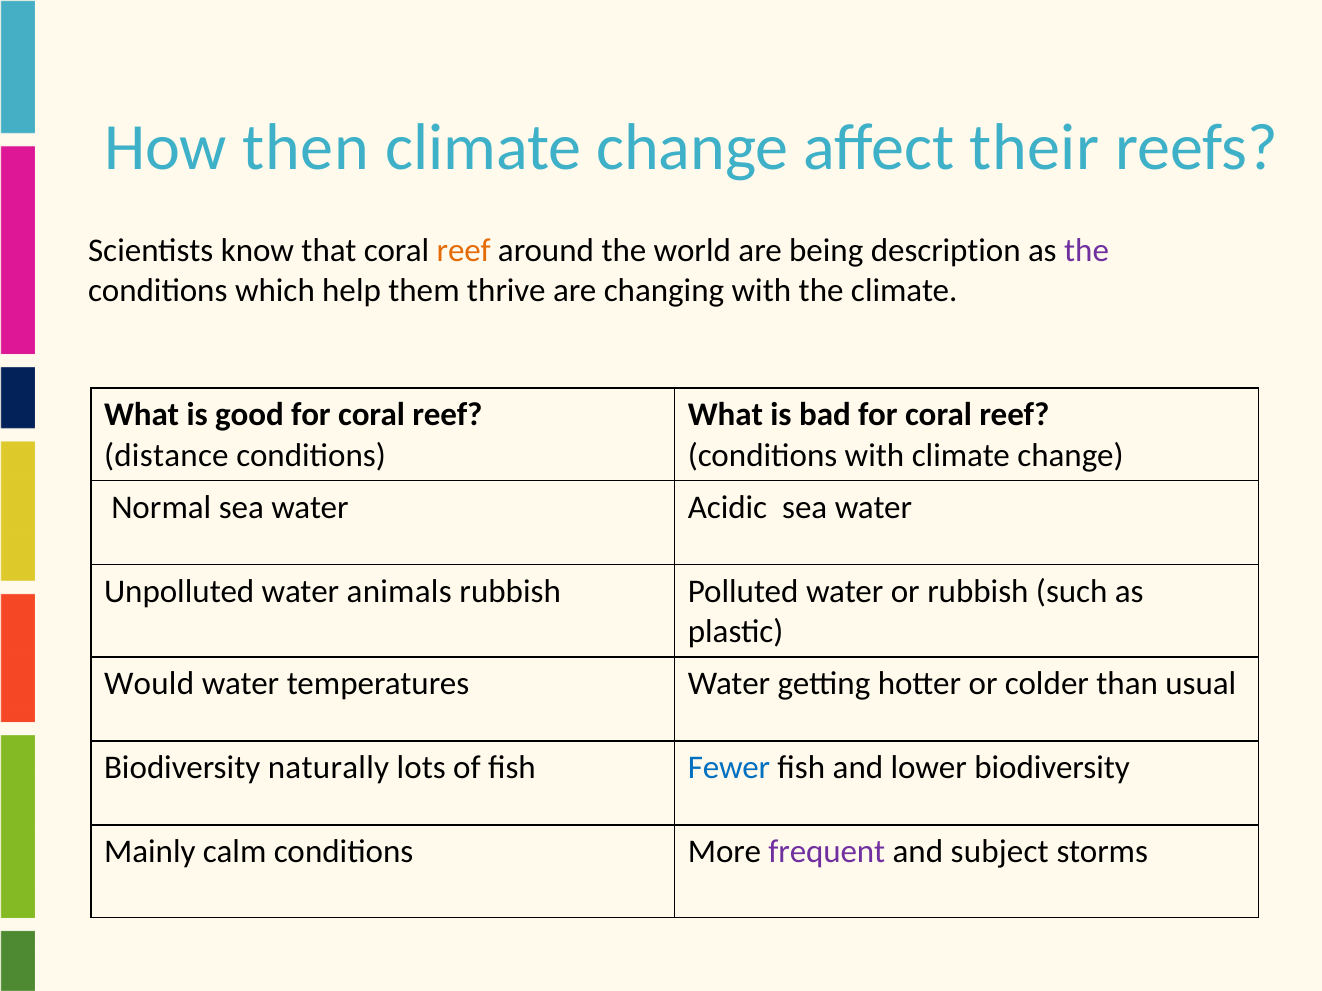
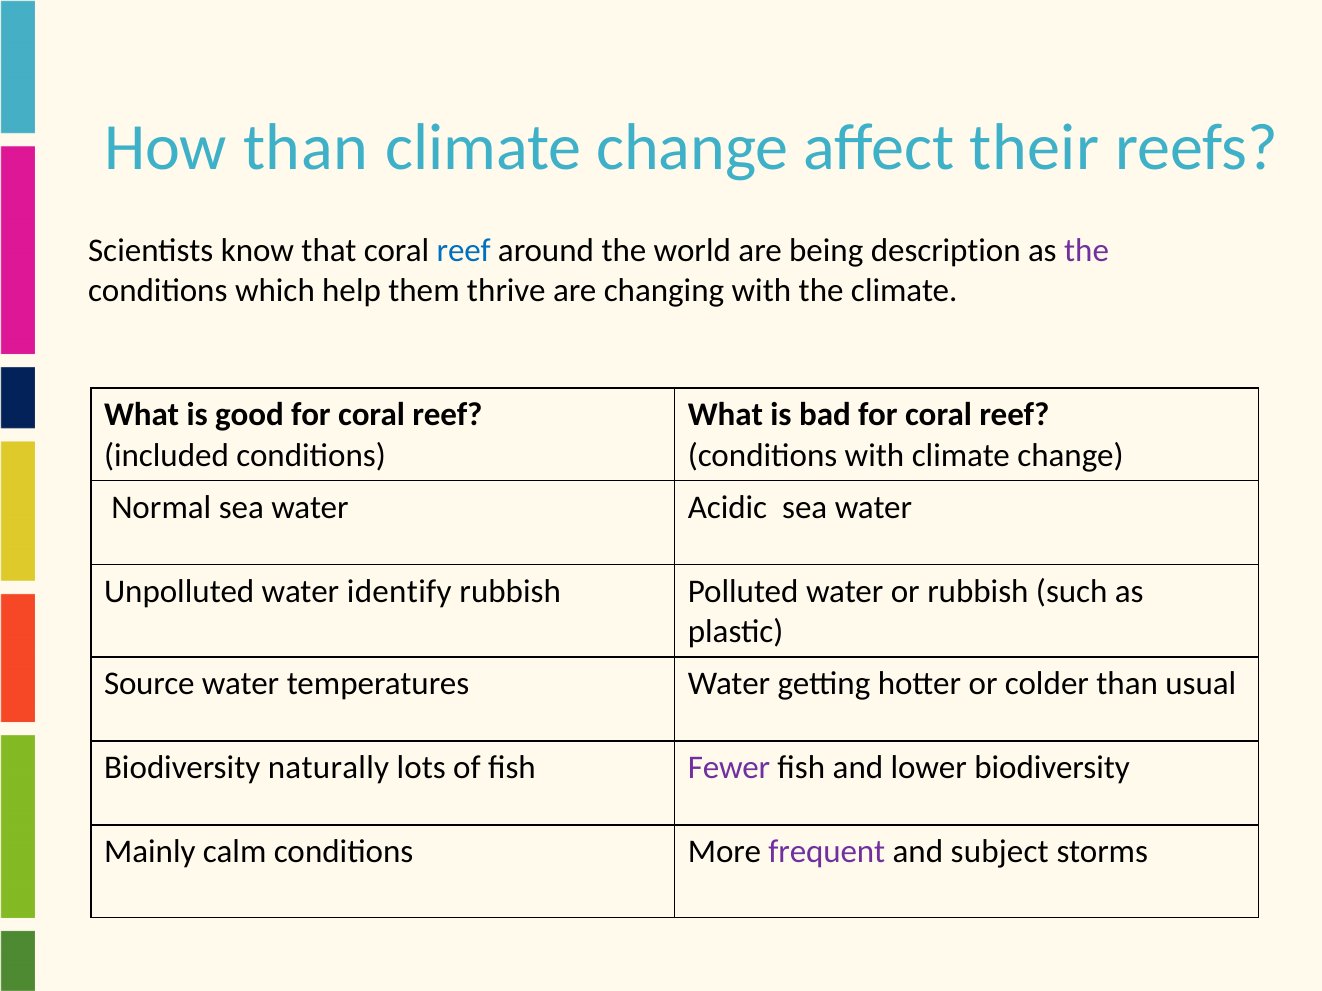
How then: then -> than
reef at (464, 251) colour: orange -> blue
distance: distance -> included
animals: animals -> identify
Would: Would -> Source
Fewer colour: blue -> purple
